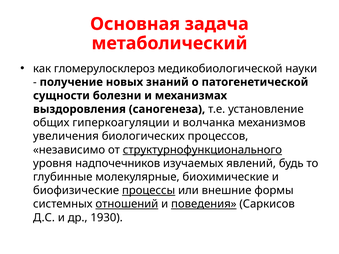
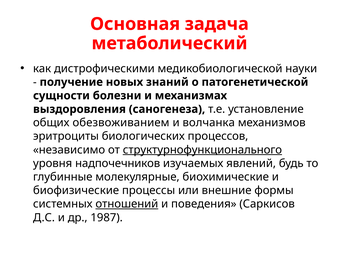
гломерулосклероз: гломерулосклероз -> дистрофическими
гиперкоагуляции: гиперкоагуляции -> обезвоживанием
увеличения: увеличения -> эритроциты
процессы underline: present -> none
поведения underline: present -> none
1930: 1930 -> 1987
